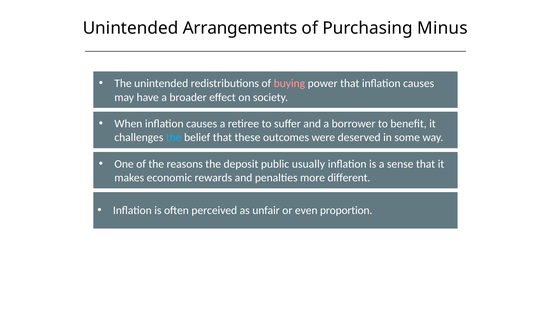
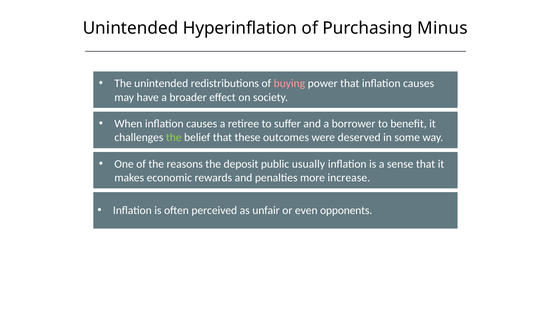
Arrangements: Arrangements -> Hyperinflation
the at (174, 137) colour: light blue -> light green
different: different -> increase
proportion: proportion -> opponents
